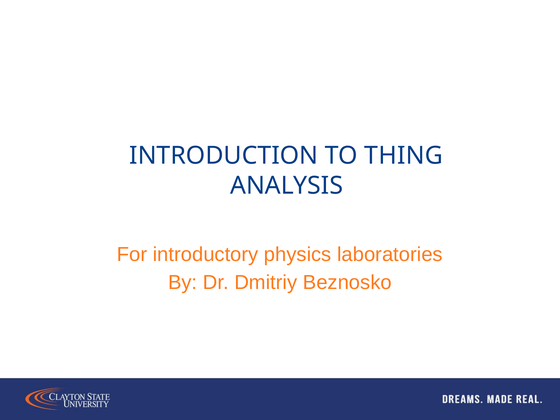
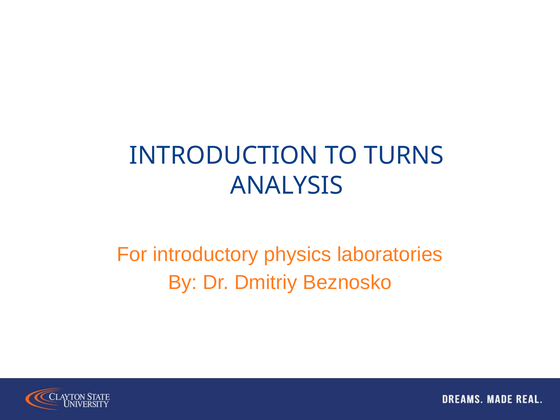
THING: THING -> TURNS
